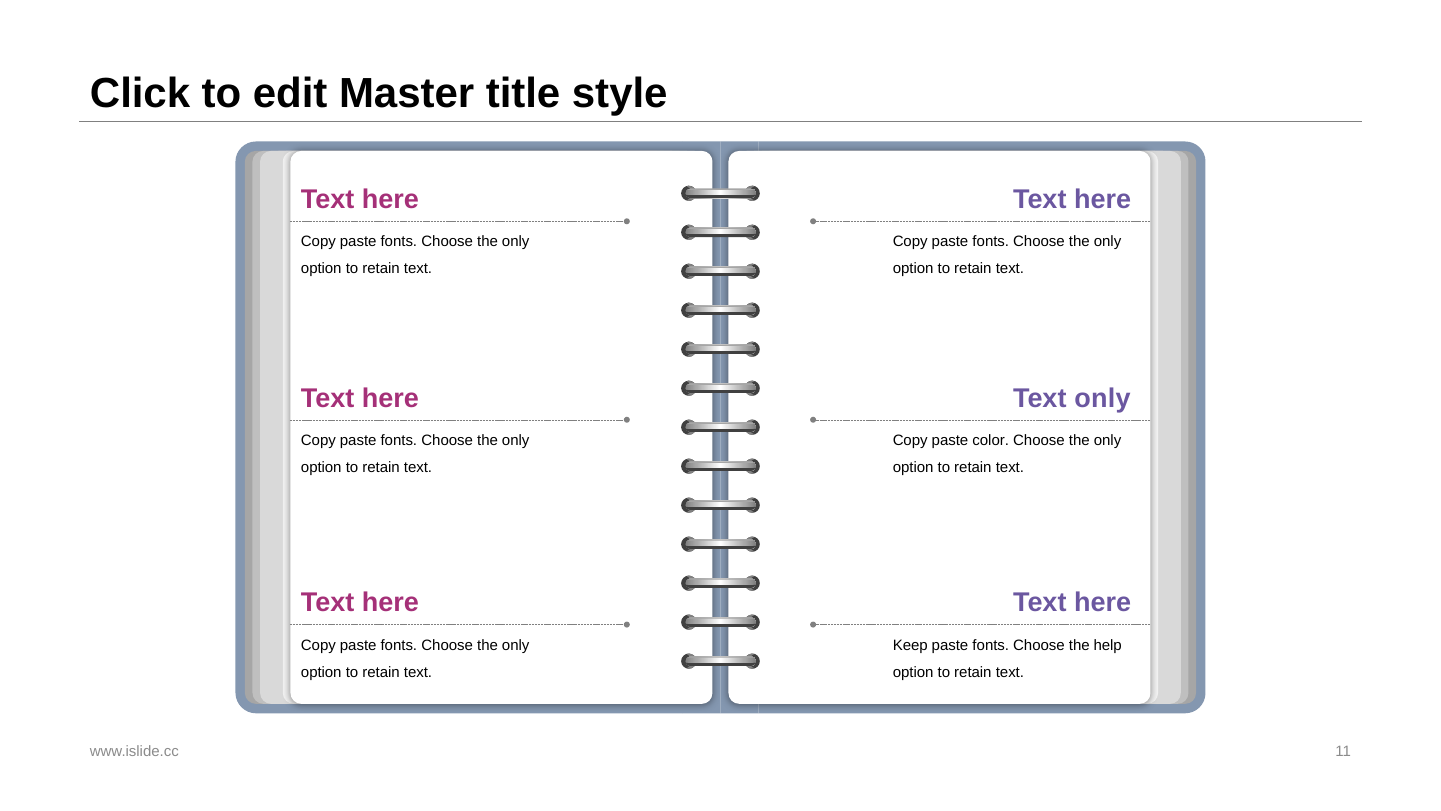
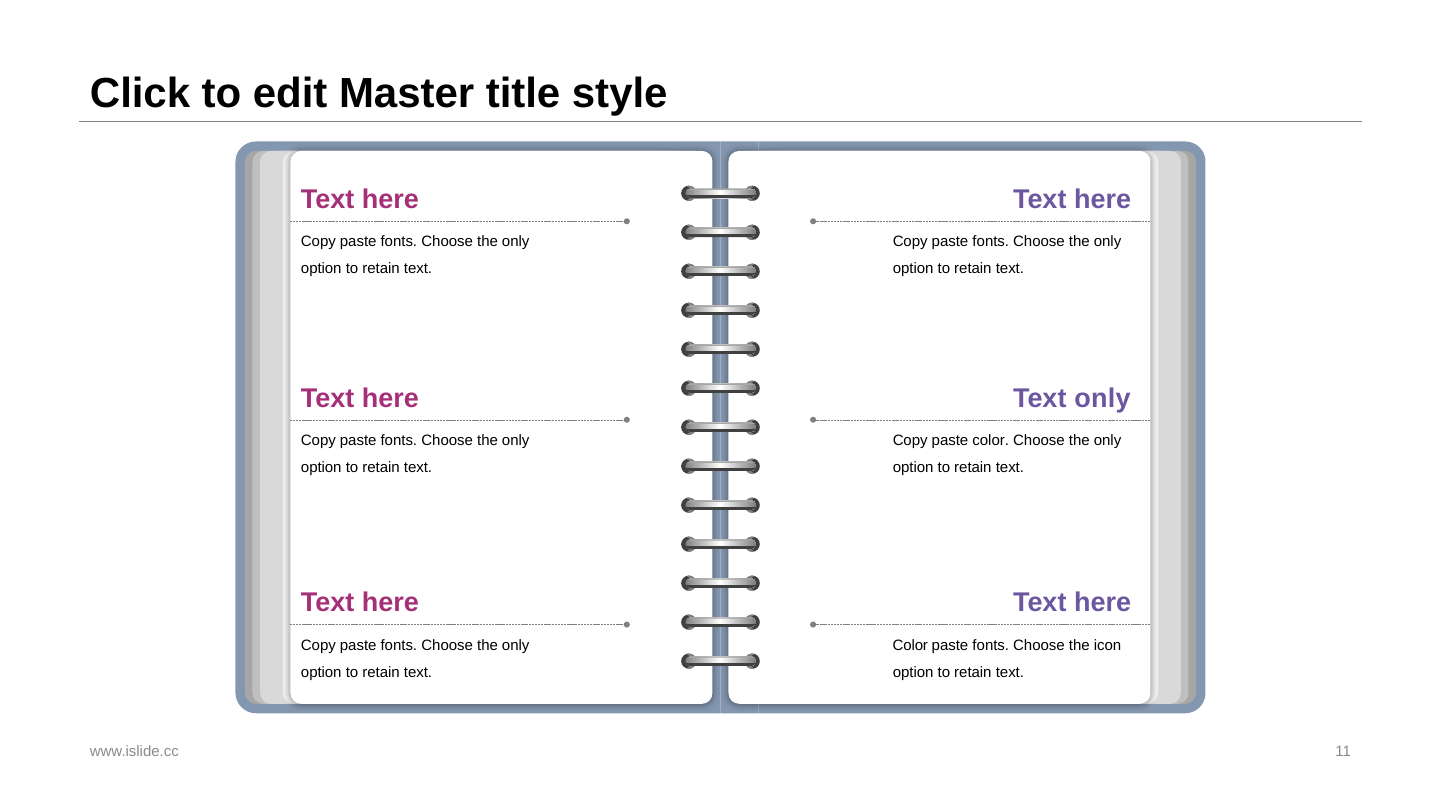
Keep at (910, 645): Keep -> Color
help: help -> icon
